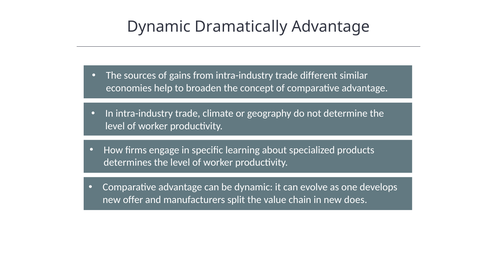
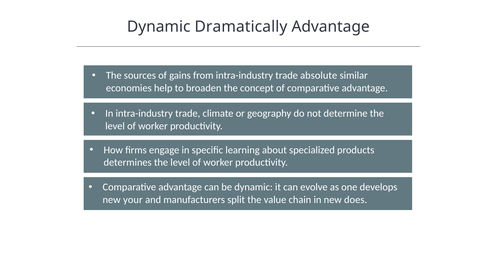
different: different -> absolute
offer: offer -> your
